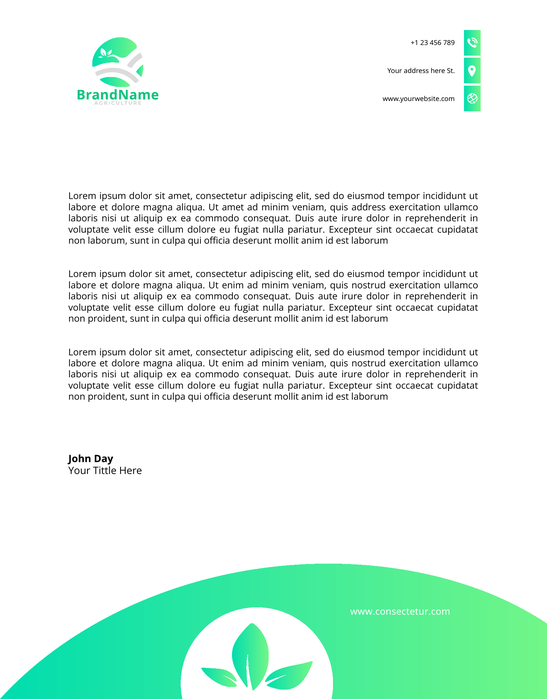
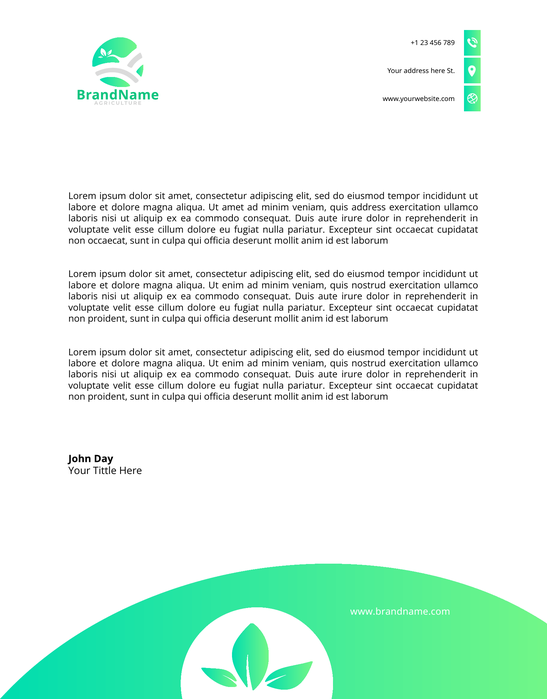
non laborum: laborum -> occaecat
www.consectetur.com: www.consectetur.com -> www.brandname.com
